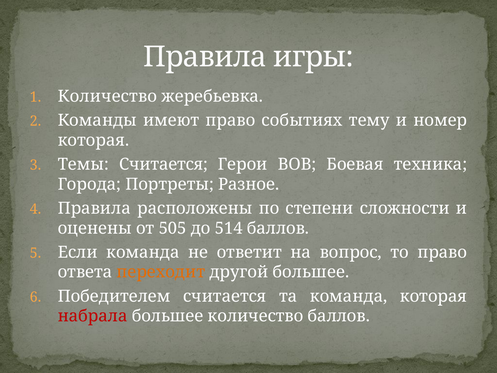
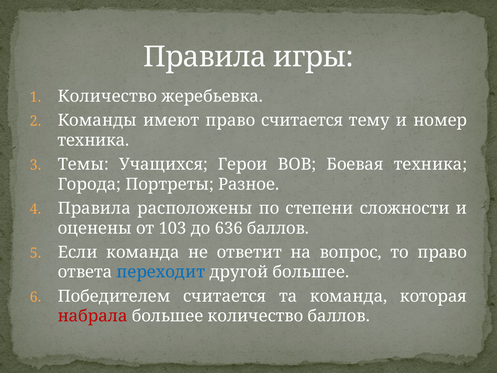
право событиях: событиях -> считается
которая at (93, 140): которая -> техника
Темы Считается: Считается -> Учащихся
505: 505 -> 103
514: 514 -> 636
переходит colour: orange -> blue
